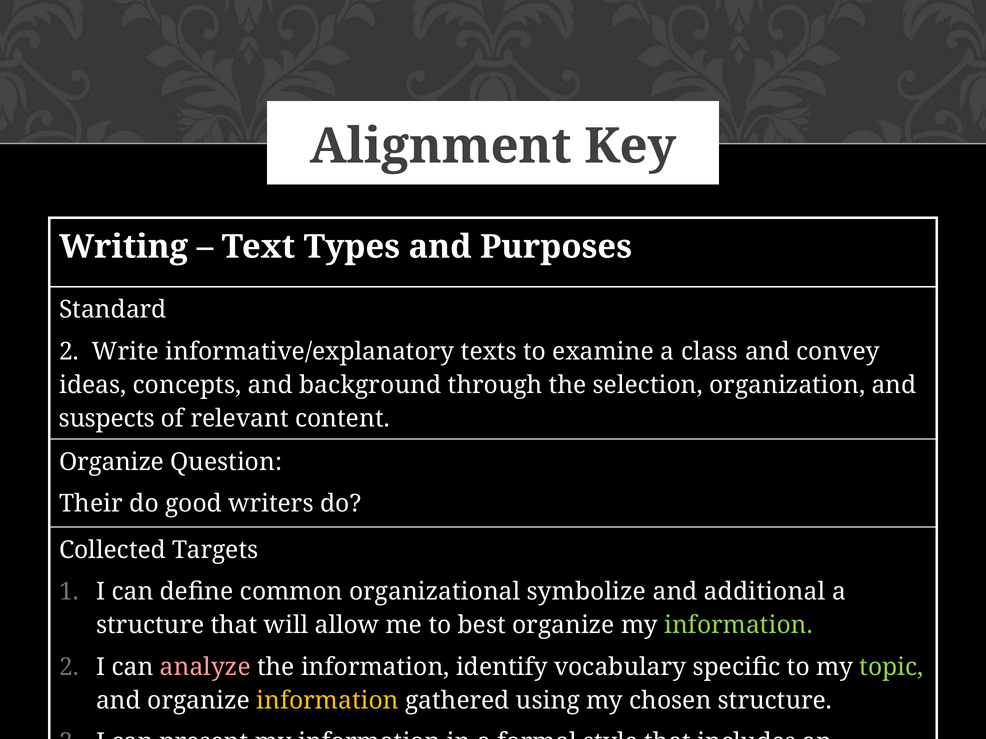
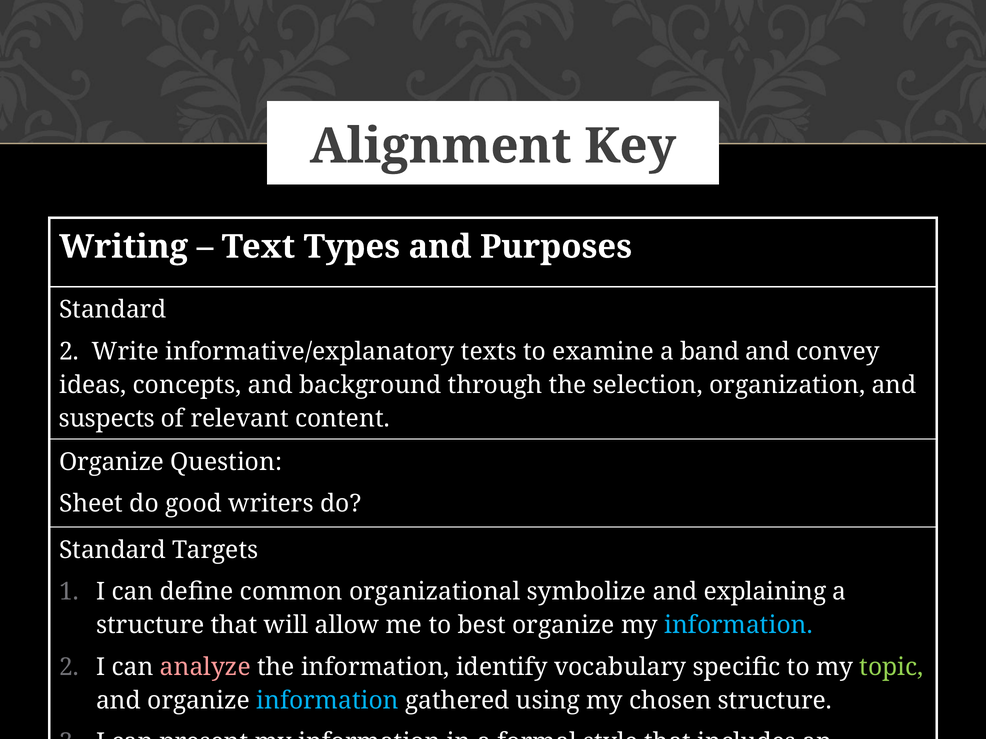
class: class -> band
Their: Their -> Sheet
Collected at (113, 550): Collected -> Standard
additional: additional -> explaining
information at (738, 626) colour: light green -> light blue
information at (327, 701) colour: yellow -> light blue
